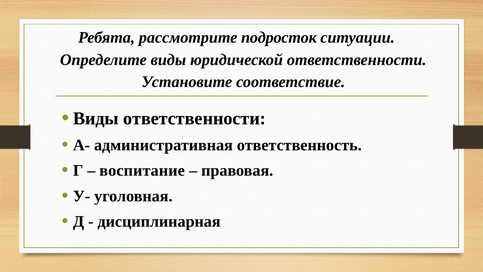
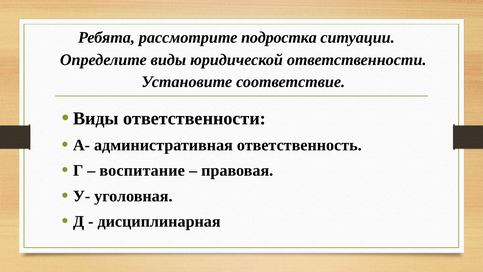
подросток: подросток -> подростка
